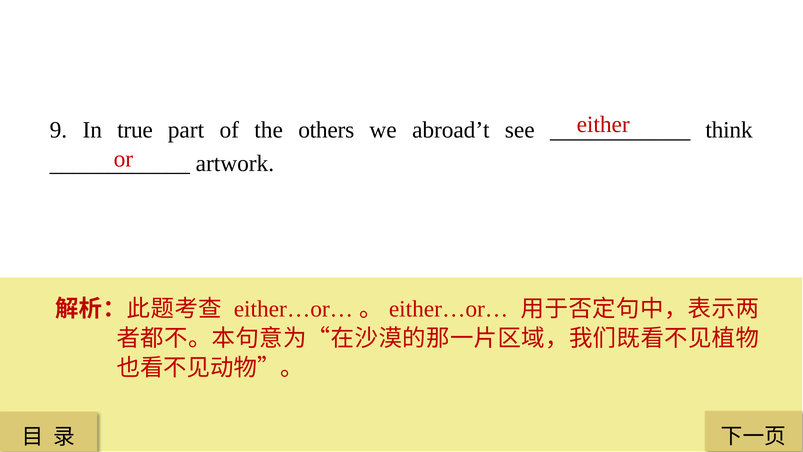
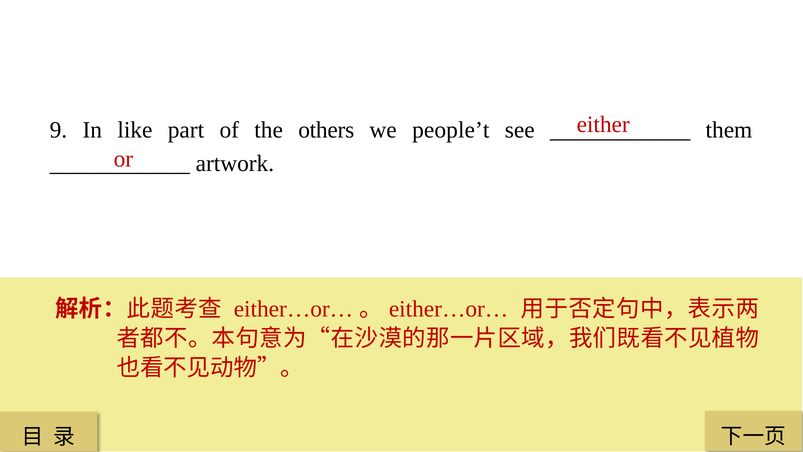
true: true -> like
abroad’t: abroad’t -> people’t
think: think -> them
